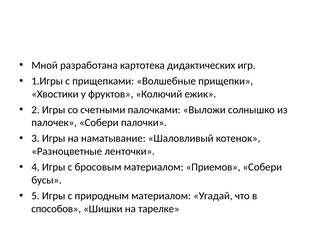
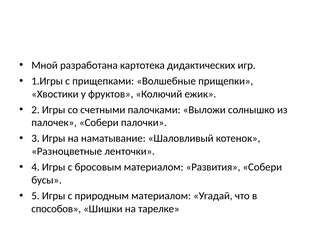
Приемов: Приемов -> Развития
